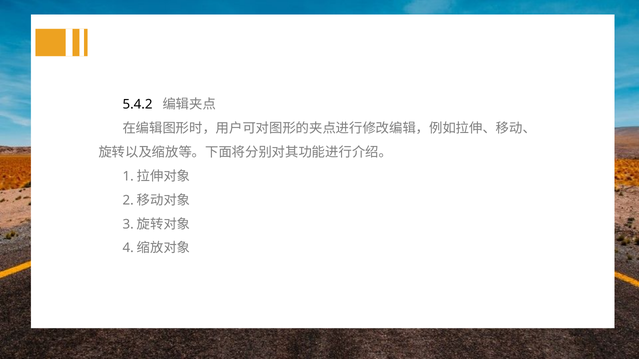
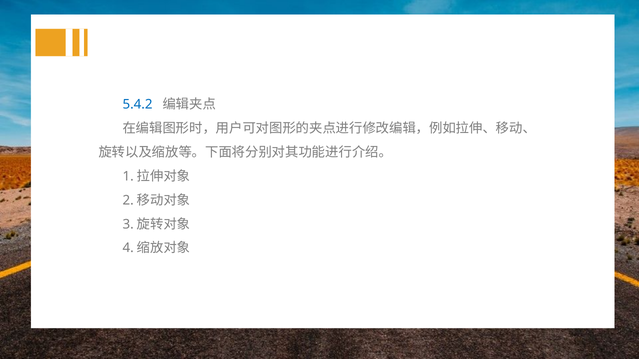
5.4.2 colour: black -> blue
